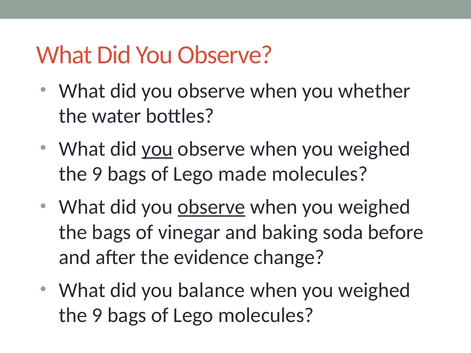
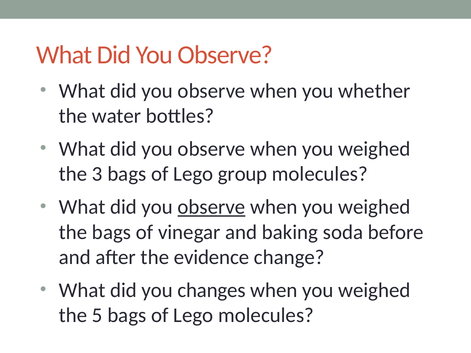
you at (157, 149) underline: present -> none
9 at (97, 174): 9 -> 3
made: made -> group
balance: balance -> changes
9 at (97, 316): 9 -> 5
